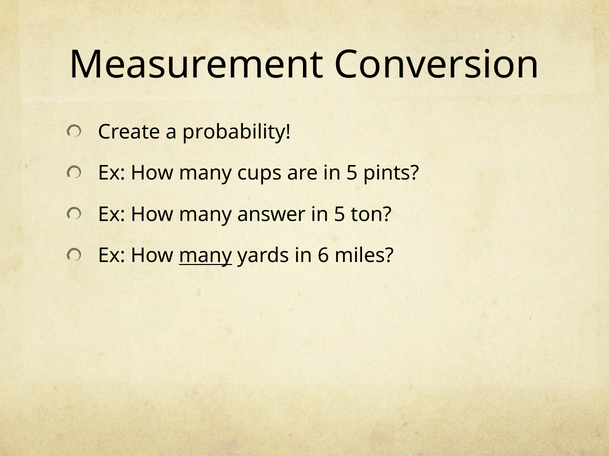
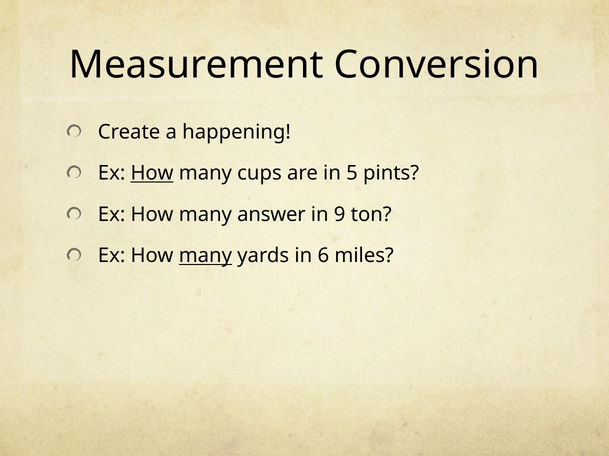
probability: probability -> happening
How at (152, 174) underline: none -> present
5 at (340, 215): 5 -> 9
